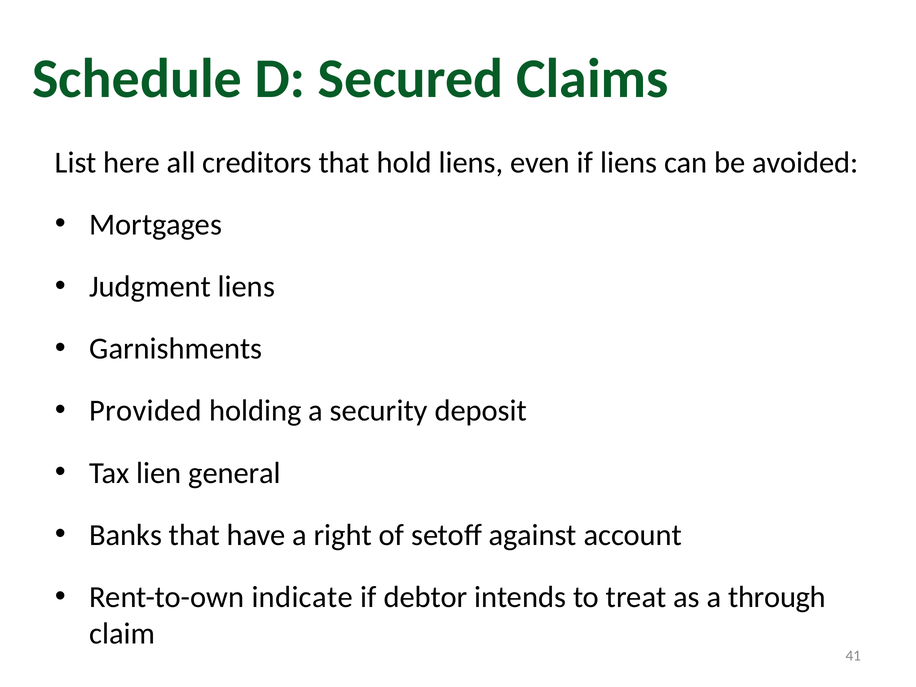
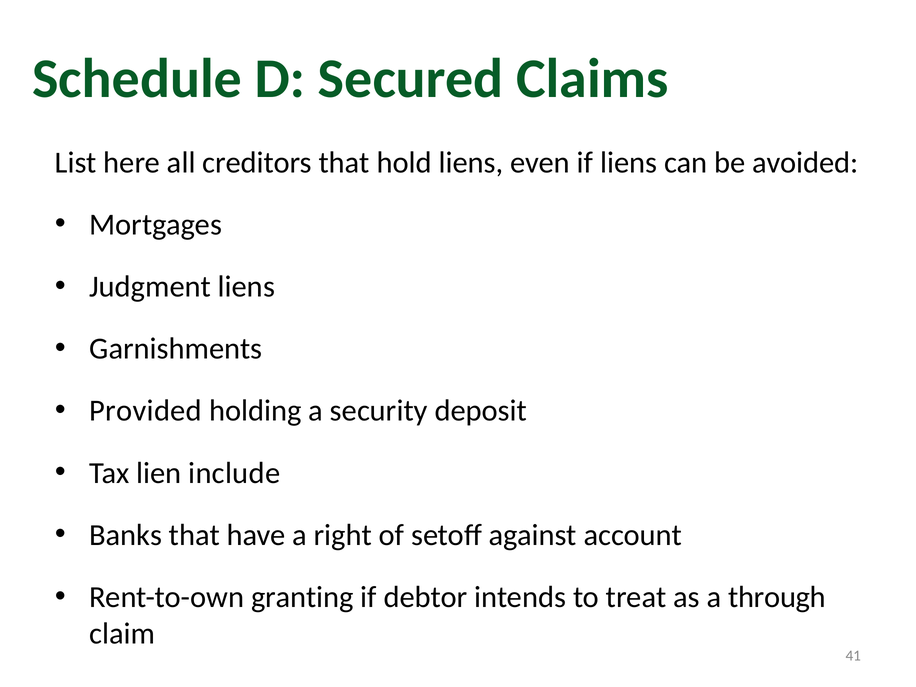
general: general -> include
indicate: indicate -> granting
